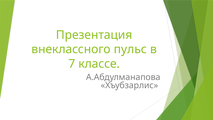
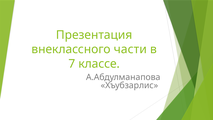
пульс: пульс -> части
